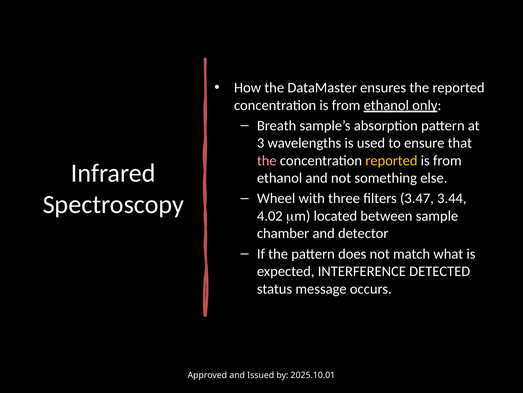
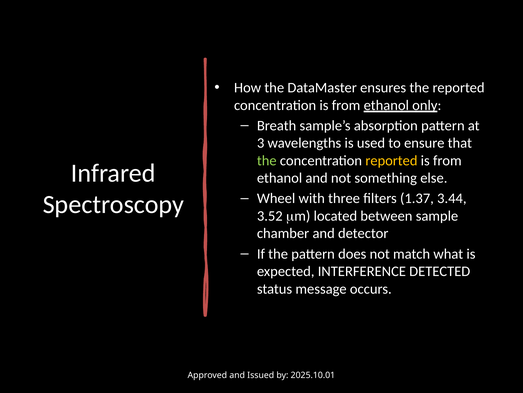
the at (267, 160) colour: pink -> light green
3.47: 3.47 -> 1.37
4.02: 4.02 -> 3.52
